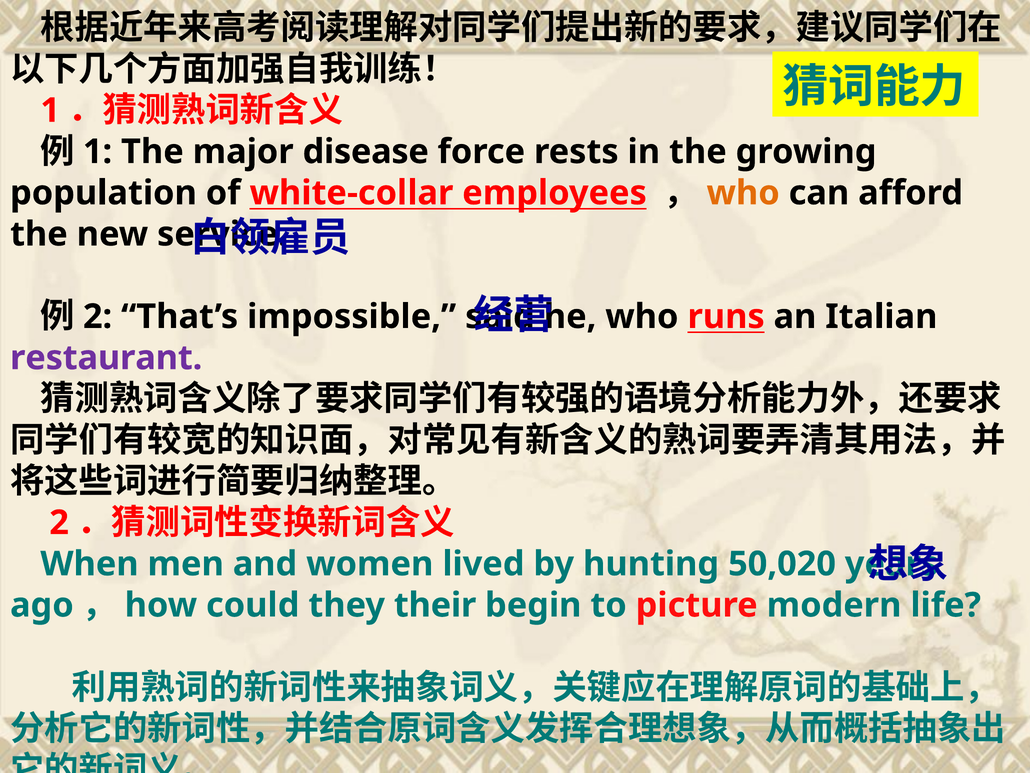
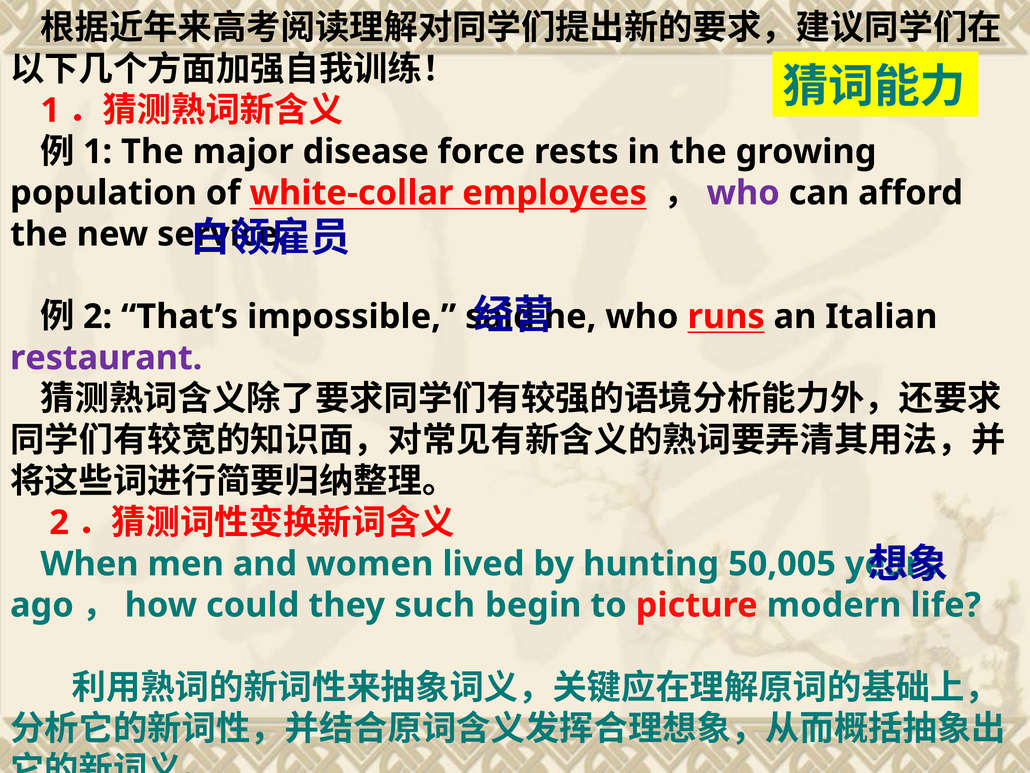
who at (743, 193) colour: orange -> purple
50,020: 50,020 -> 50,005
their: their -> such
